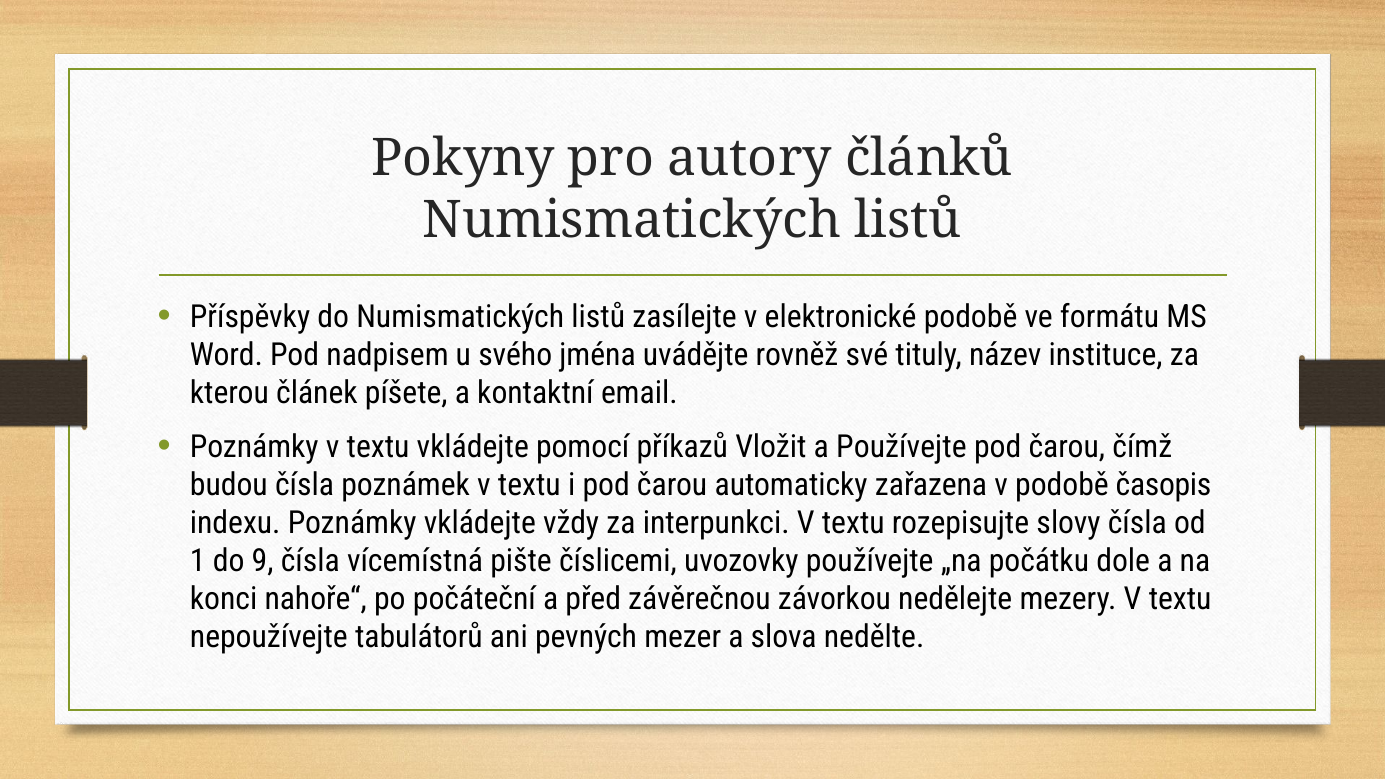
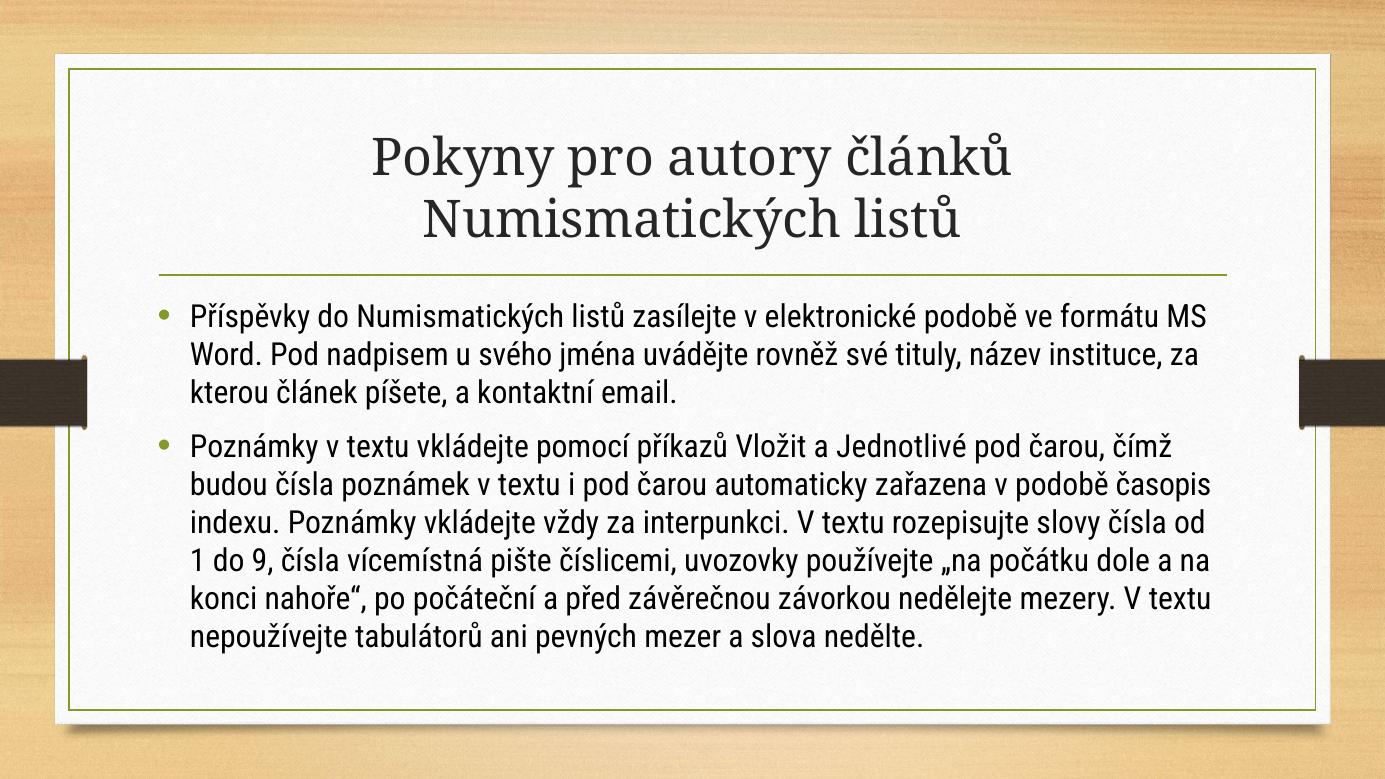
a Používejte: Používejte -> Jednotlivé
